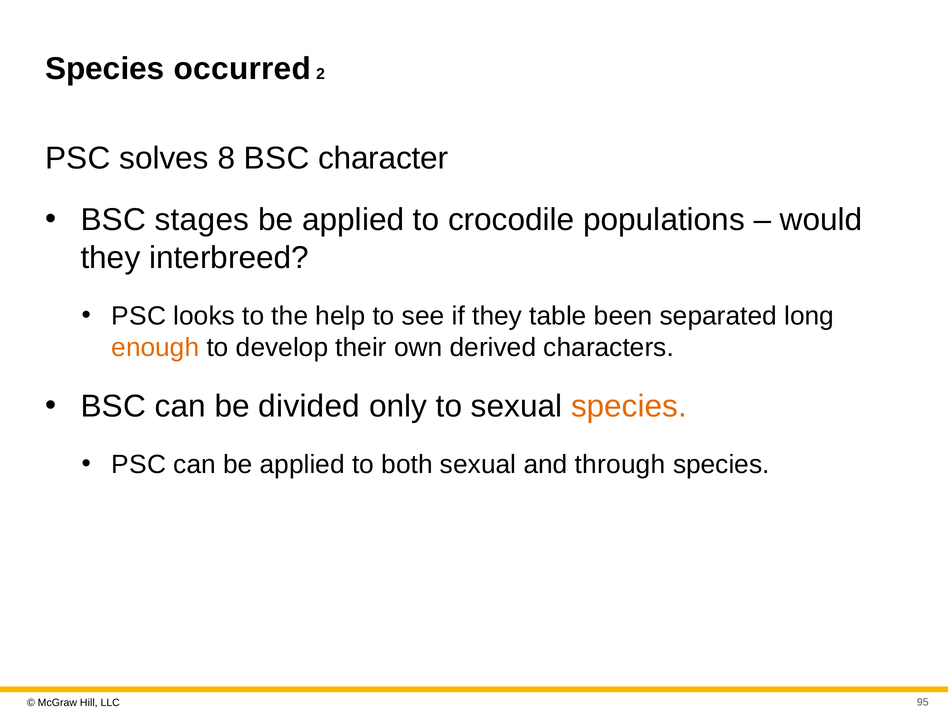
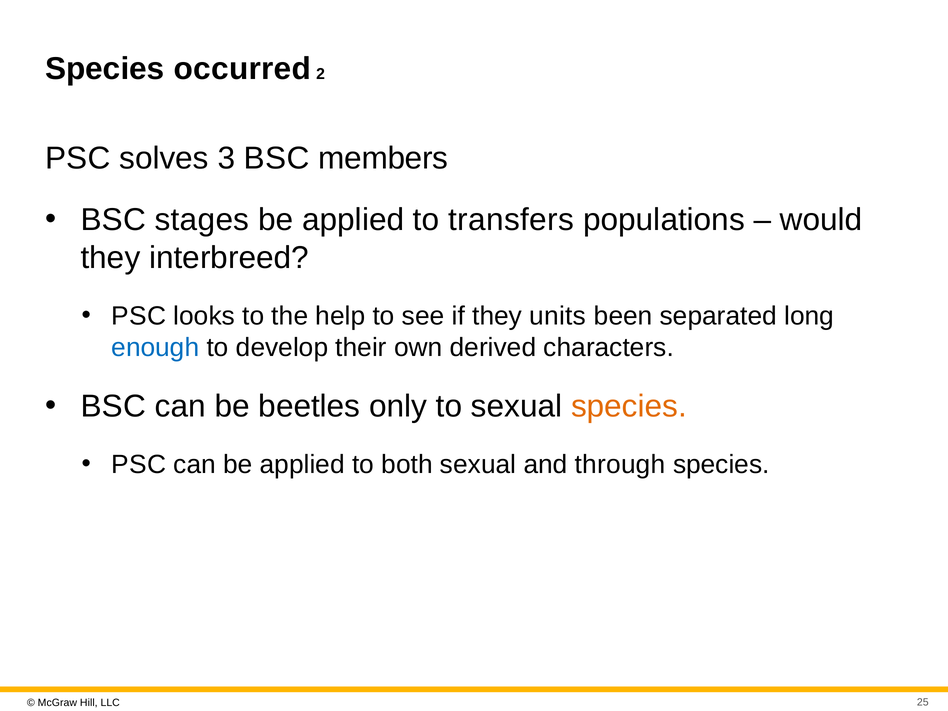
8: 8 -> 3
character: character -> members
crocodile: crocodile -> transfers
table: table -> units
enough colour: orange -> blue
divided: divided -> beetles
95: 95 -> 25
